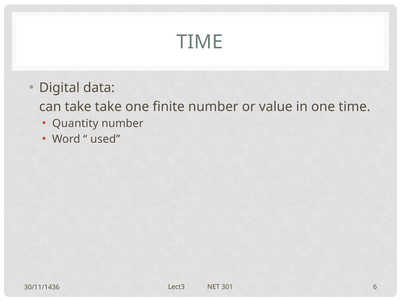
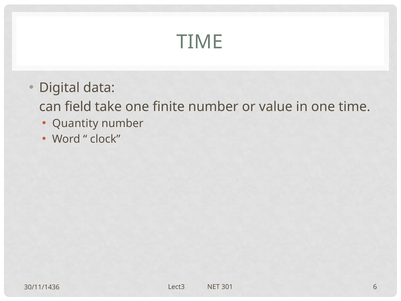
can take: take -> field
used: used -> clock
